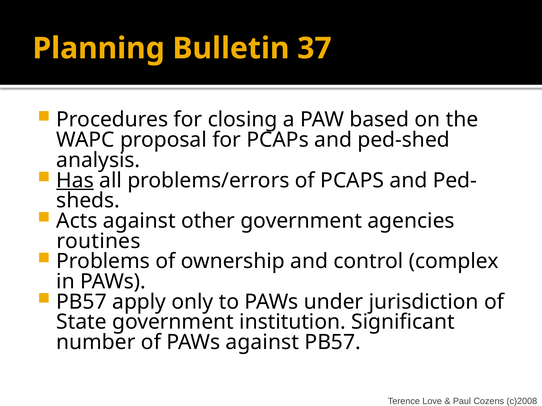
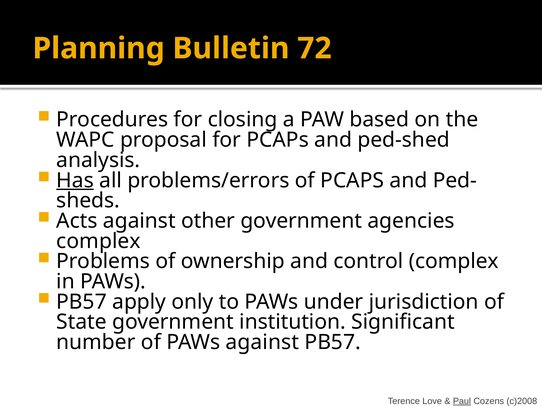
37: 37 -> 72
routines at (98, 241): routines -> complex
Paul underline: none -> present
